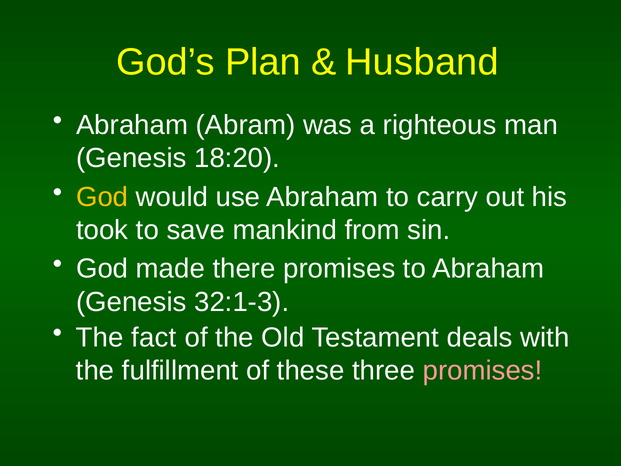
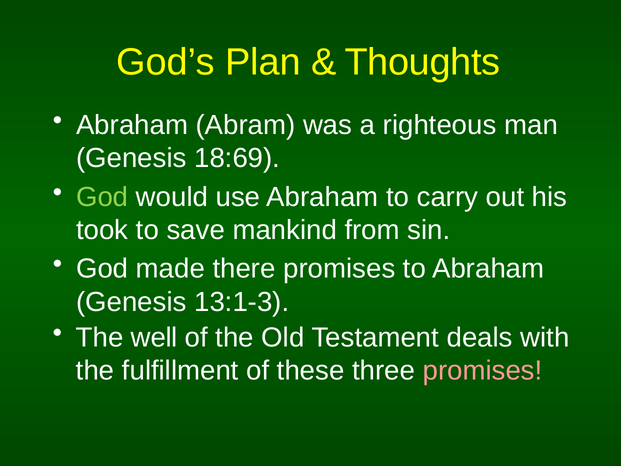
Husband: Husband -> Thoughts
18:20: 18:20 -> 18:69
God at (102, 197) colour: yellow -> light green
32:1-3: 32:1-3 -> 13:1-3
fact: fact -> well
